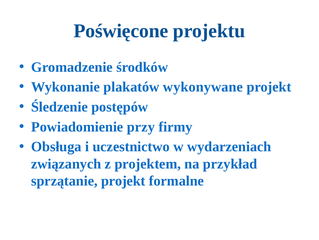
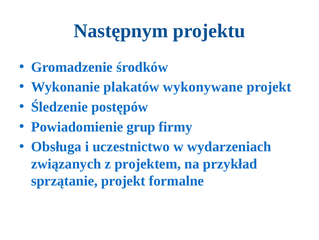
Poświęcone: Poświęcone -> Następnym
przy: przy -> grup
